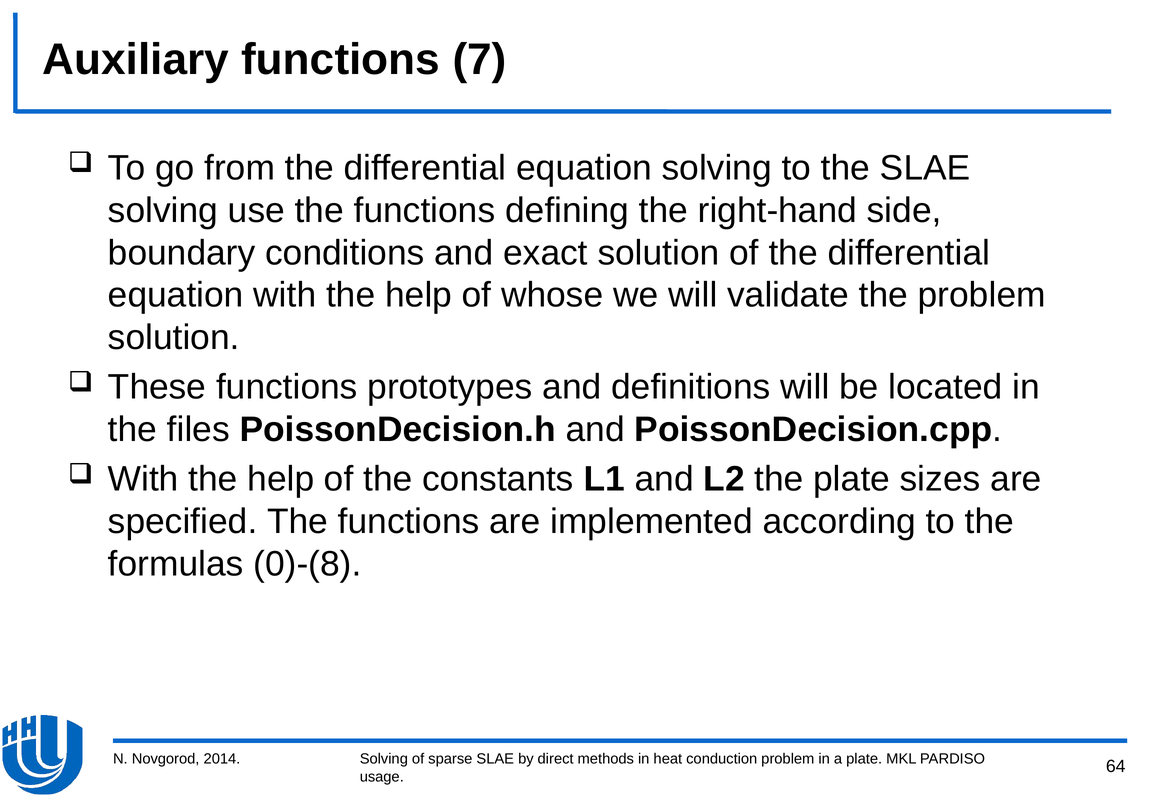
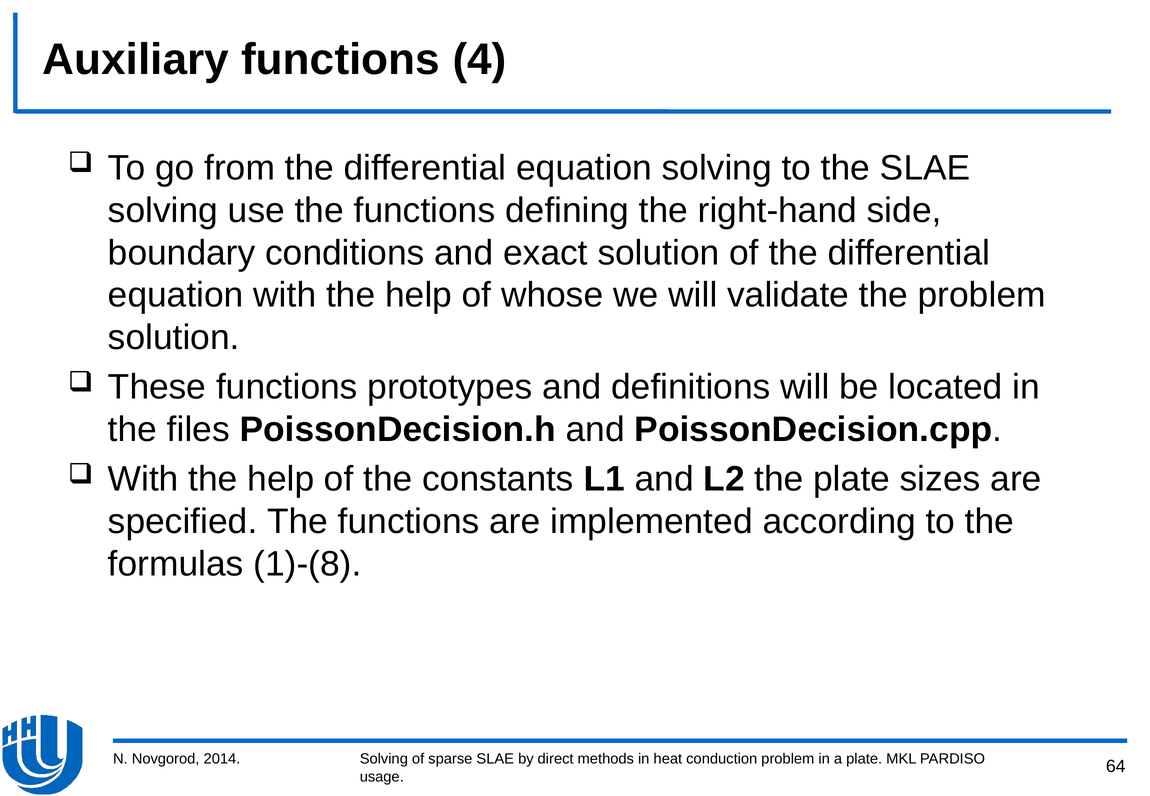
7: 7 -> 4
0)-(8: 0)-(8 -> 1)-(8
